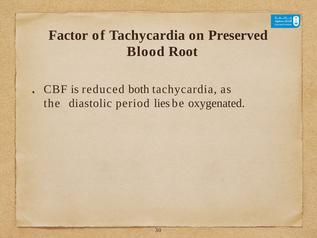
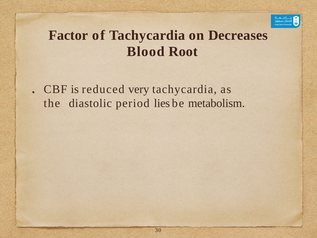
Preserved: Preserved -> Decreases
both: both -> very
oxygenated: oxygenated -> metabolism
